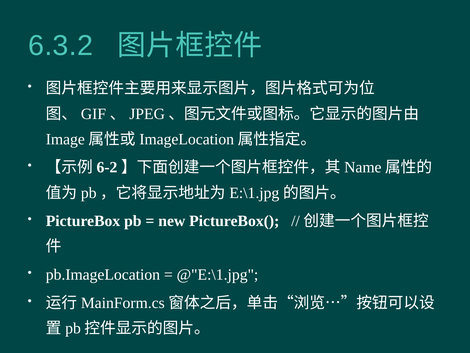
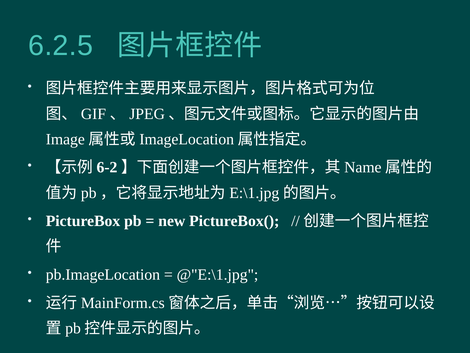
6.3.2: 6.3.2 -> 6.2.5
